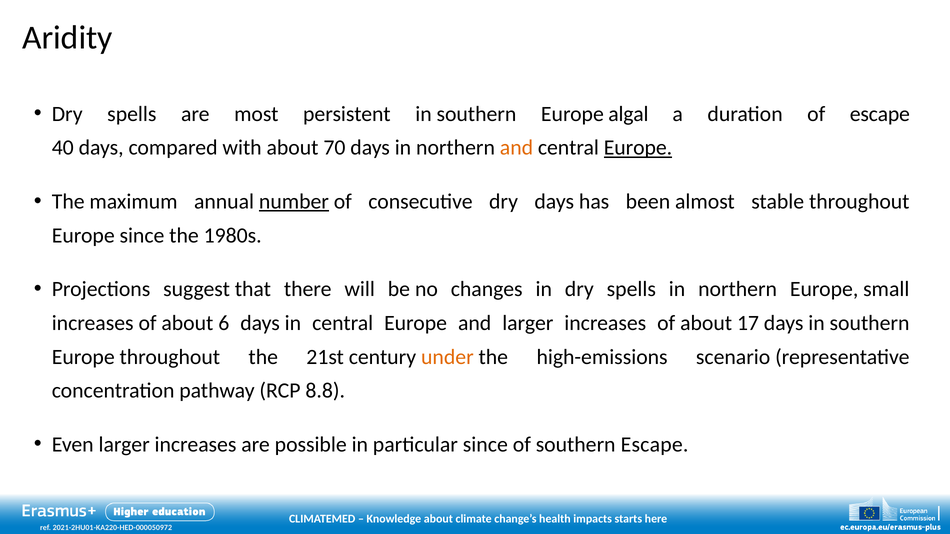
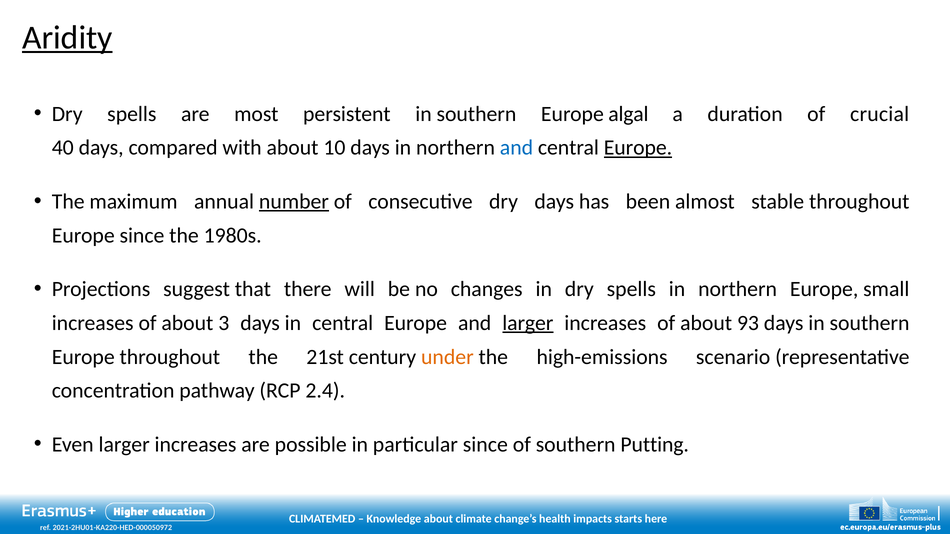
Aridity underline: none -> present
of escape: escape -> crucial
70: 70 -> 10
and at (516, 148) colour: orange -> blue
6: 6 -> 3
larger at (528, 323) underline: none -> present
17: 17 -> 93
8.8: 8.8 -> 2.4
southern Escape: Escape -> Putting
